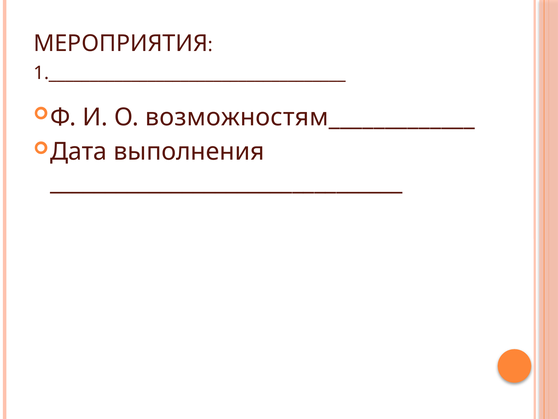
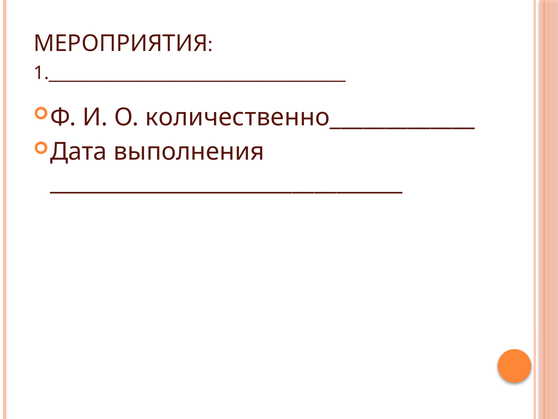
возможностям_____________: возможностям_____________ -> количественно_____________
